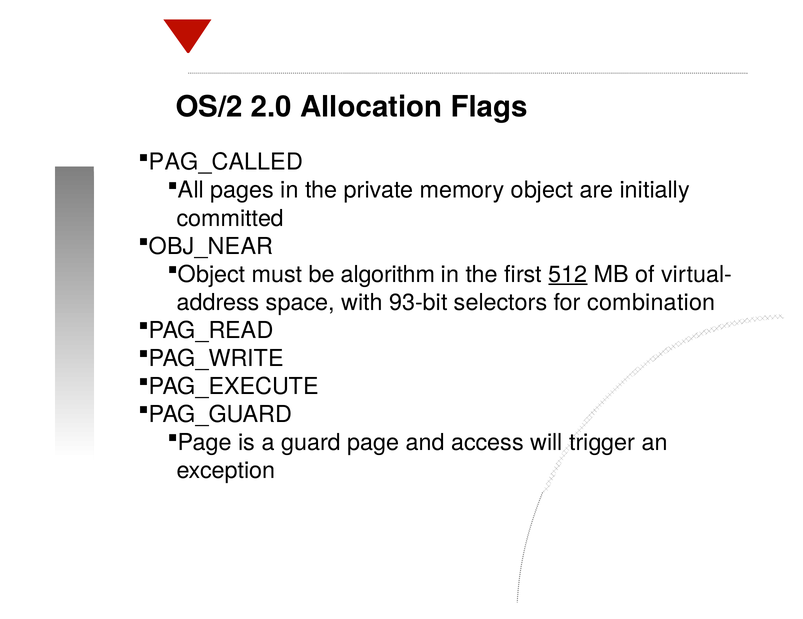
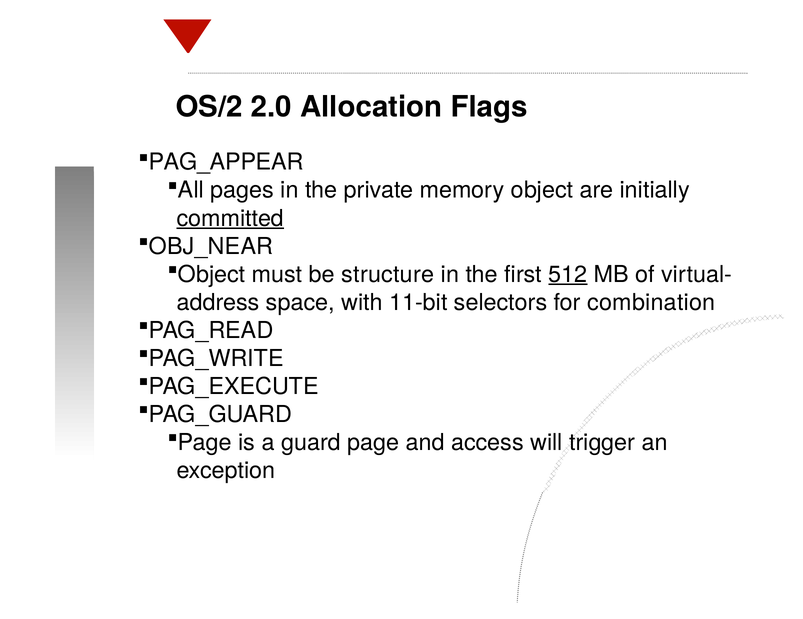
PAG_CALLED: PAG_CALLED -> PAG_APPEAR
committed underline: none -> present
algorithm: algorithm -> structure
93-bit: 93-bit -> 11-bit
